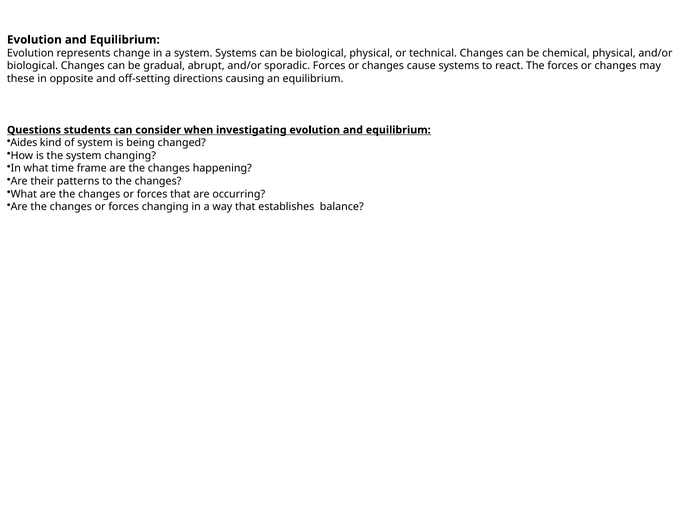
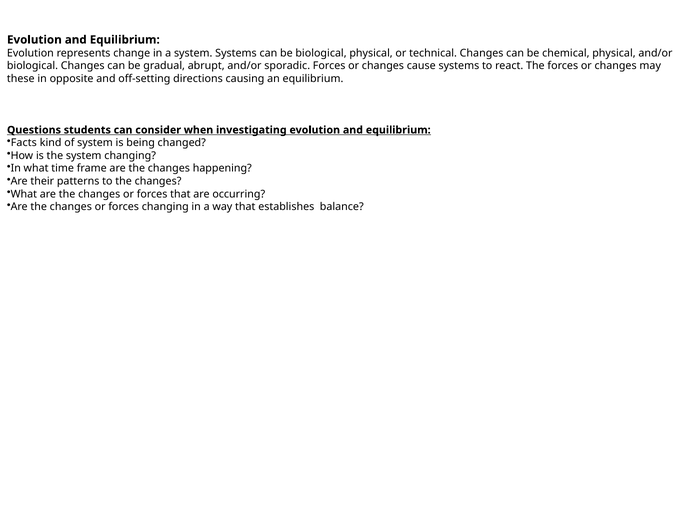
Aides: Aides -> Facts
